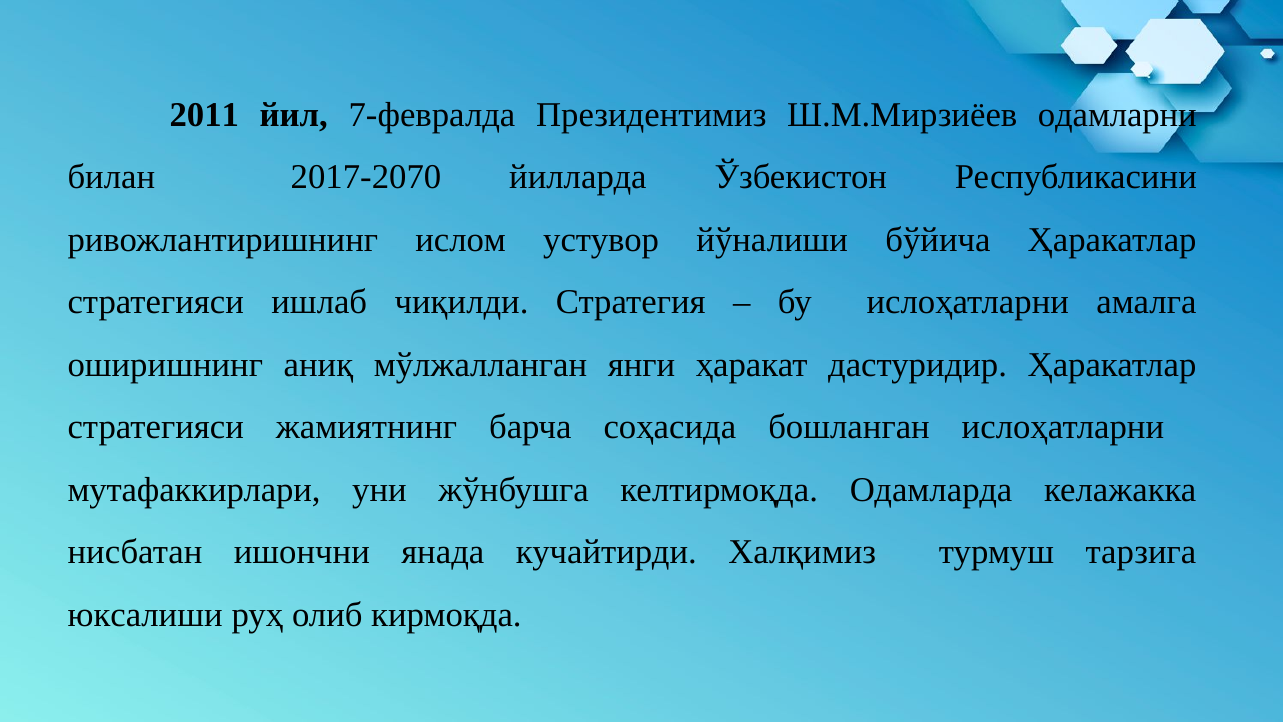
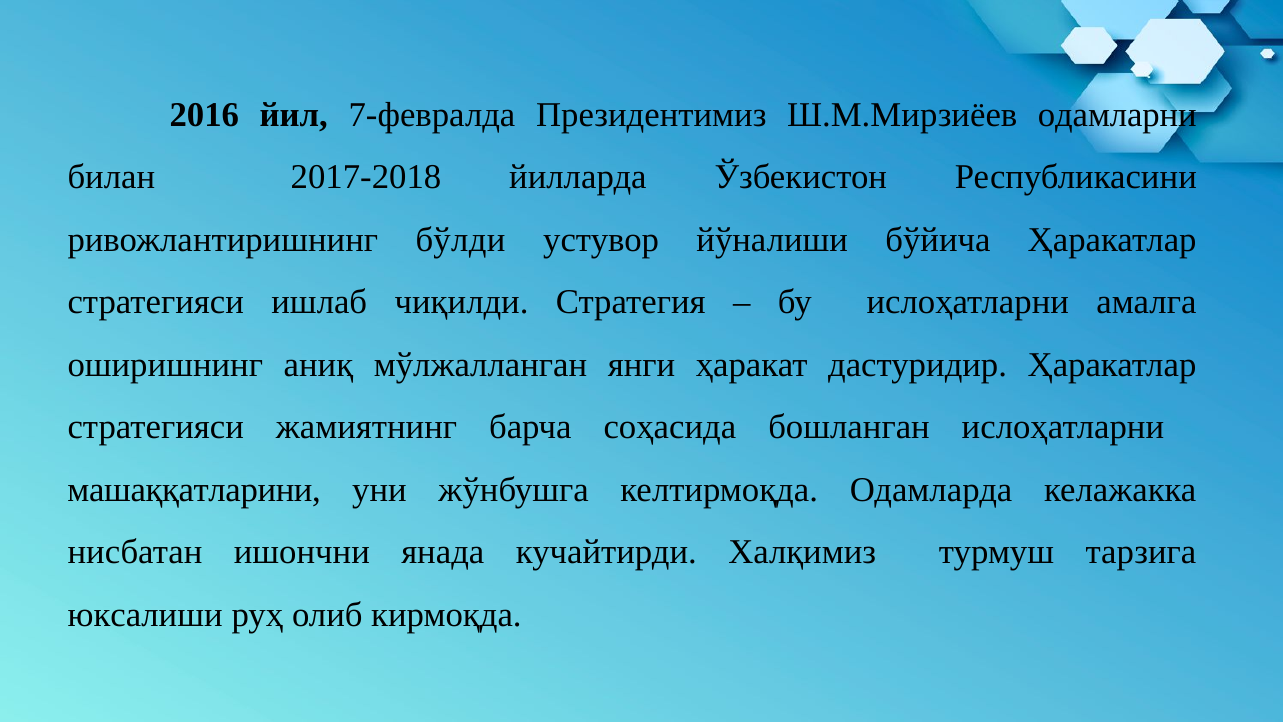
2011: 2011 -> 2016
2017-2070: 2017-2070 -> 2017-2018
ислом: ислом -> бўлди
мутафаккирлари: мутафаккирлари -> машаққатларини
